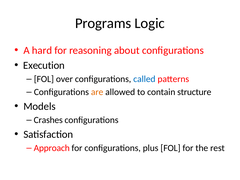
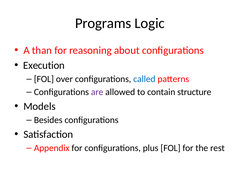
hard: hard -> than
are colour: orange -> purple
Crashes: Crashes -> Besides
Approach: Approach -> Appendix
